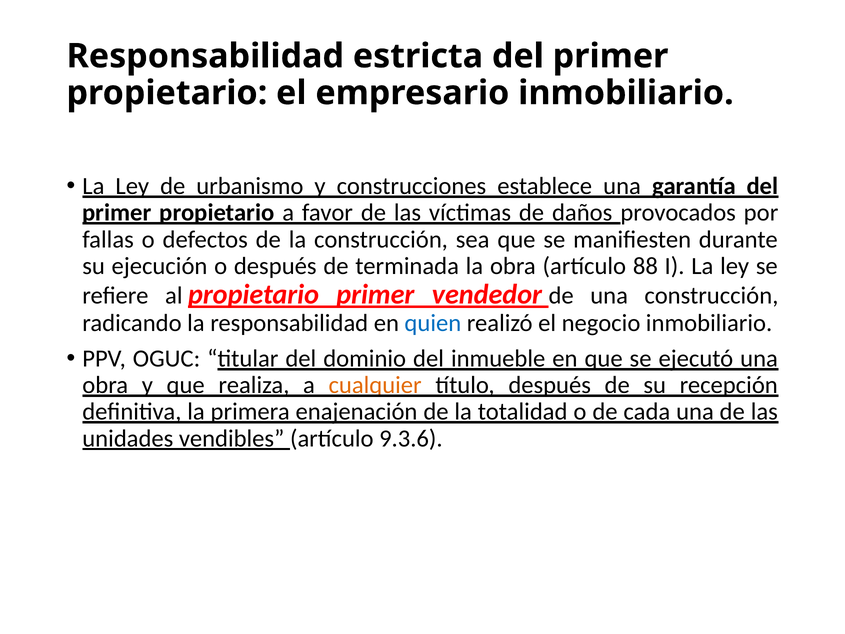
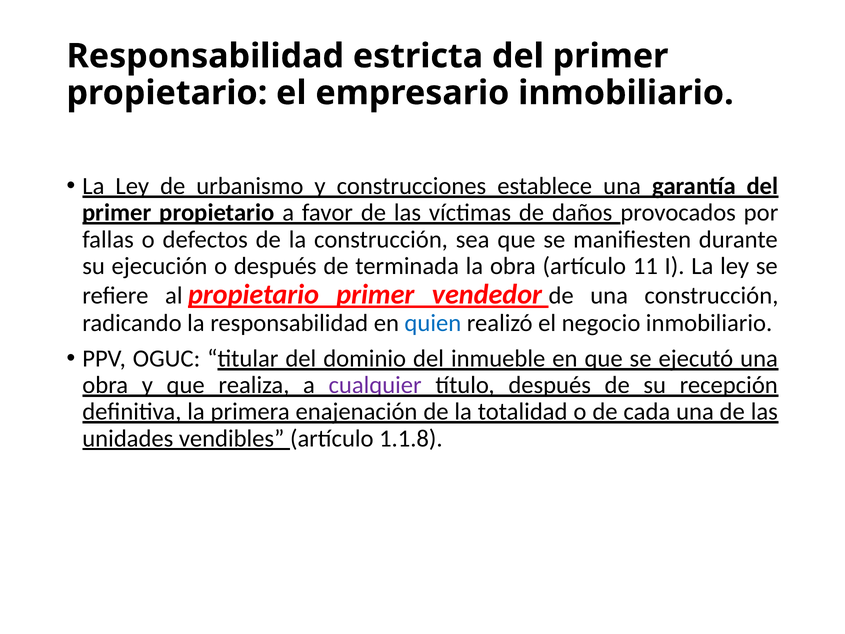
88: 88 -> 11
cualquier colour: orange -> purple
9.3.6: 9.3.6 -> 1.1.8
